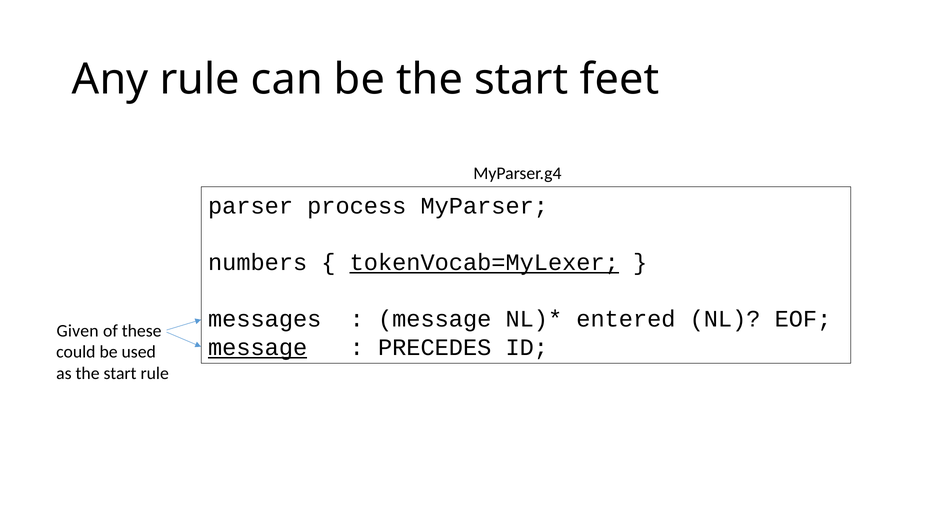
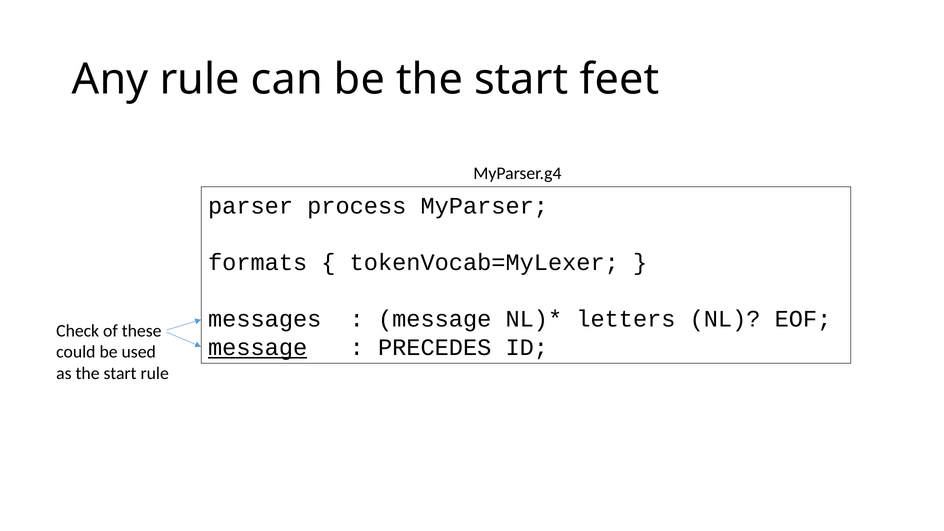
numbers: numbers -> formats
tokenVocab=MyLexer underline: present -> none
entered: entered -> letters
Given: Given -> Check
